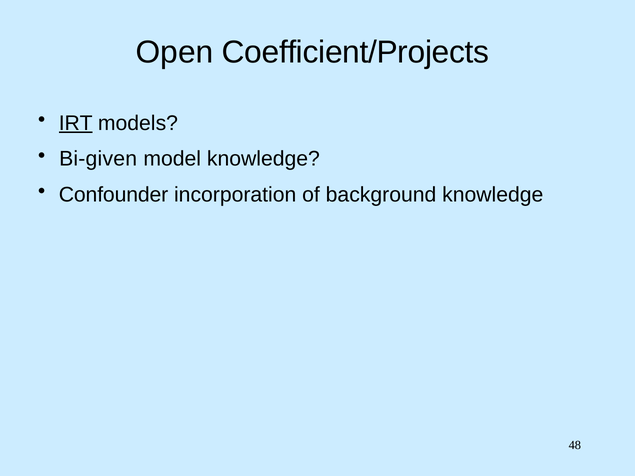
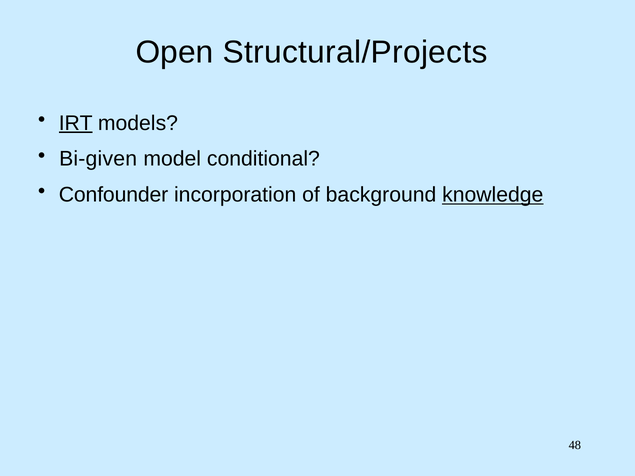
Coefficient/Projects: Coefficient/Projects -> Structural/Projects
model knowledge: knowledge -> conditional
knowledge at (493, 195) underline: none -> present
